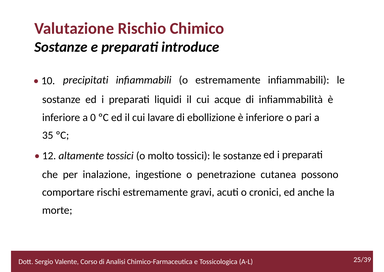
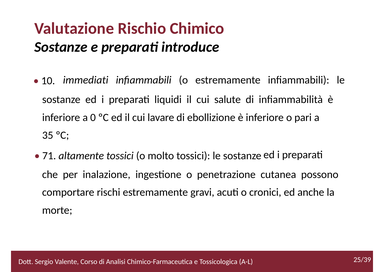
precipitati: precipitati -> immediati
acque: acque -> salute
12: 12 -> 71
